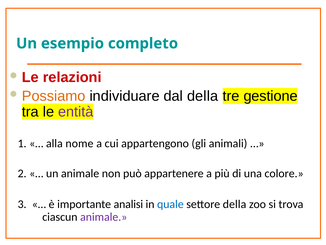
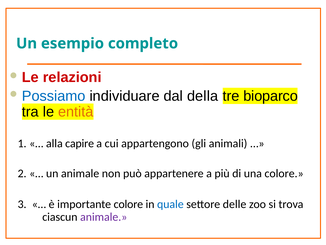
Possiamo colour: orange -> blue
gestione: gestione -> bioparco
entità colour: purple -> orange
nome: nome -> capire
importante analisi: analisi -> colore
settore della: della -> delle
